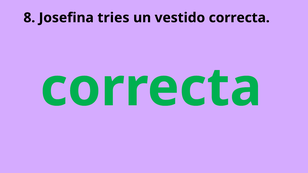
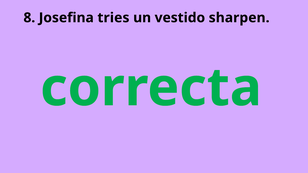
vestido correcta: correcta -> sharpen
